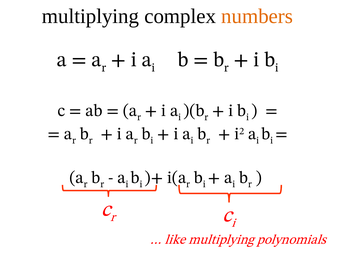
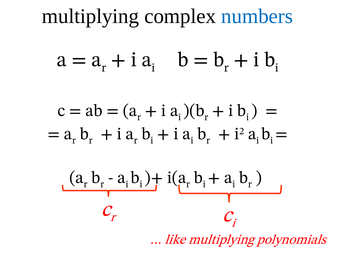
numbers colour: orange -> blue
